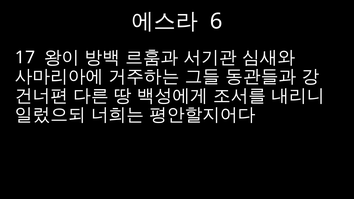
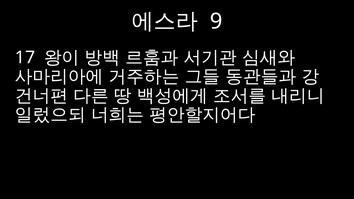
6: 6 -> 9
